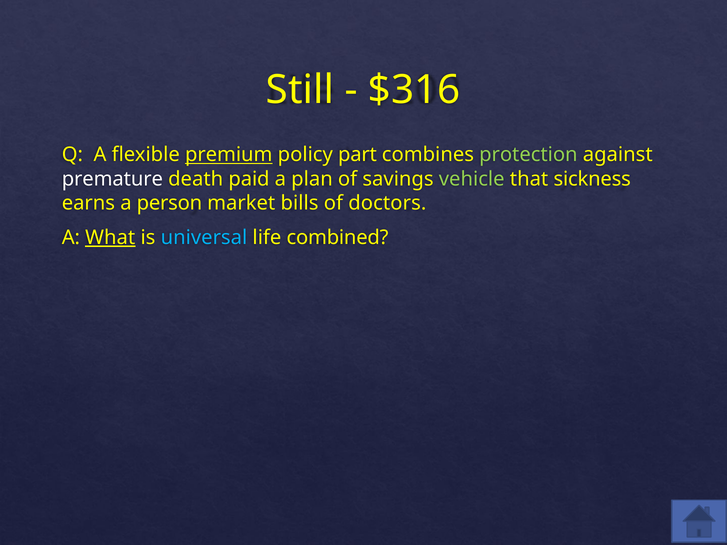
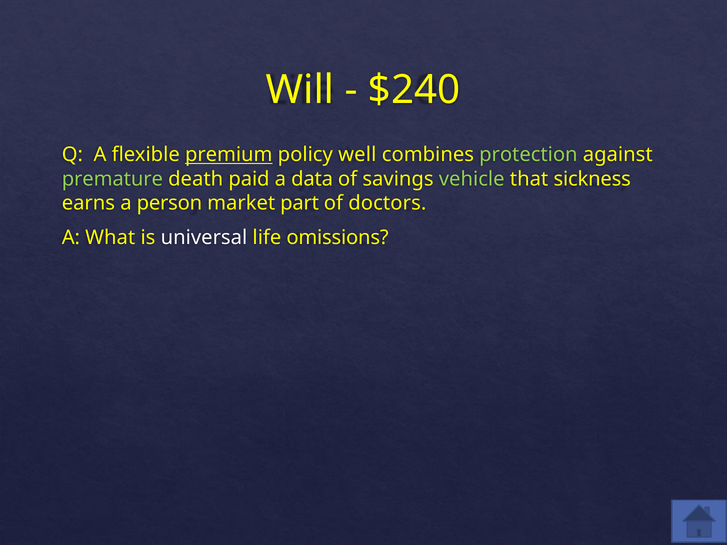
Still: Still -> Will
$316: $316 -> $240
part: part -> well
premature colour: white -> light green
plan: plan -> data
bills: bills -> part
What underline: present -> none
universal colour: light blue -> white
combined: combined -> omissions
